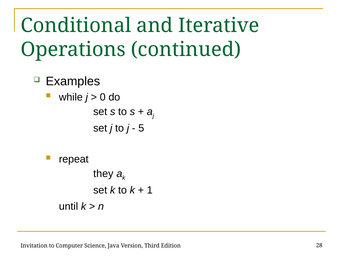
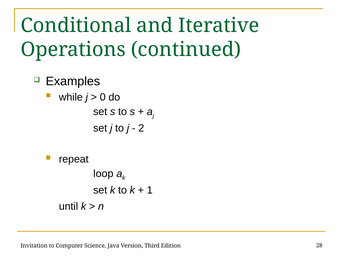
5: 5 -> 2
they: they -> loop
